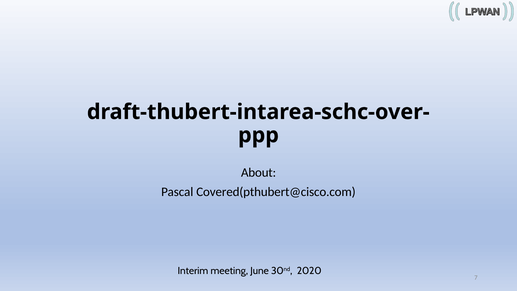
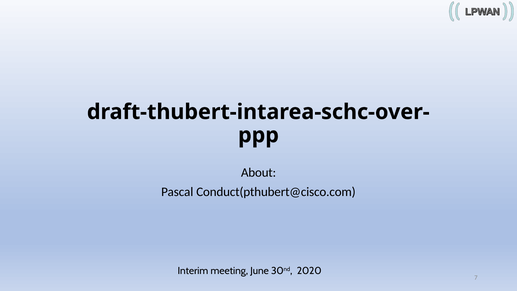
Covered(pthubert@cisco.com: Covered(pthubert@cisco.com -> Conduct(pthubert@cisco.com
